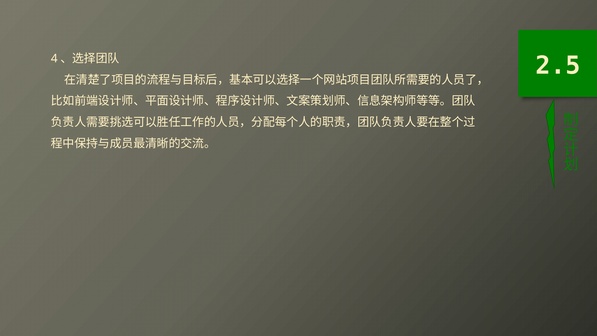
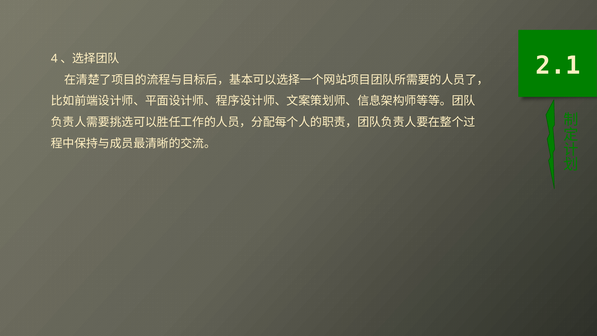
2.5: 2.5 -> 2.1
